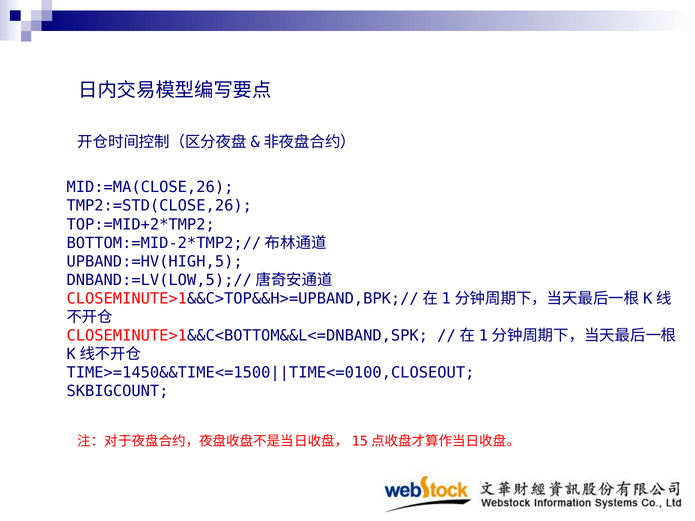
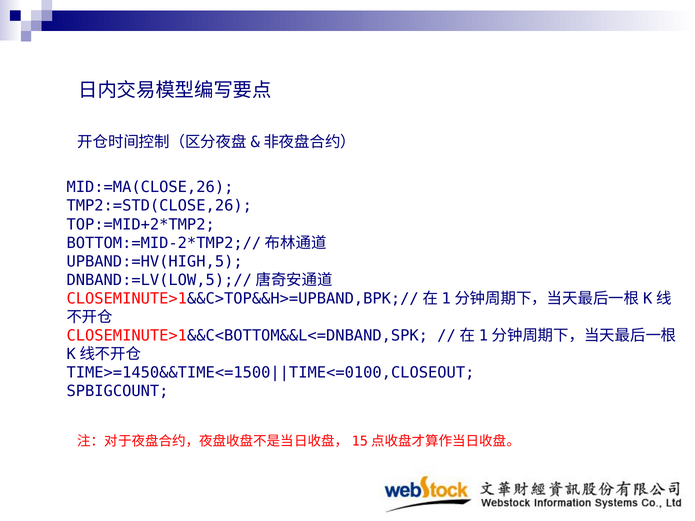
SKBIGCOUNT: SKBIGCOUNT -> SPBIGCOUNT
